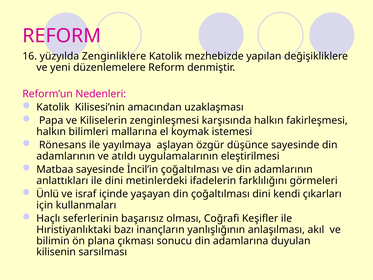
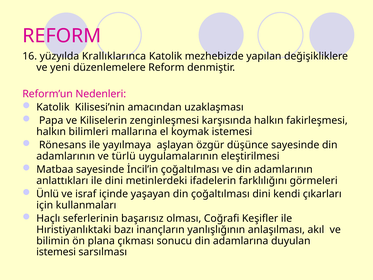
Zenginliklere: Zenginliklere -> Krallıklarınca
atıldı: atıldı -> türlü
kilisenin at (56, 252): kilisenin -> istemesi
